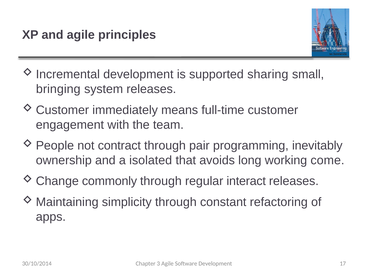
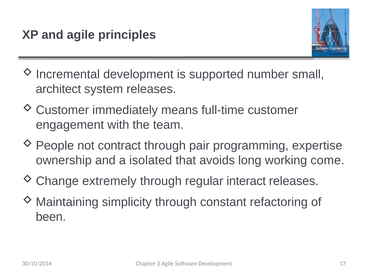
sharing: sharing -> number
bringing: bringing -> architect
inevitably: inevitably -> expertise
commonly: commonly -> extremely
apps: apps -> been
